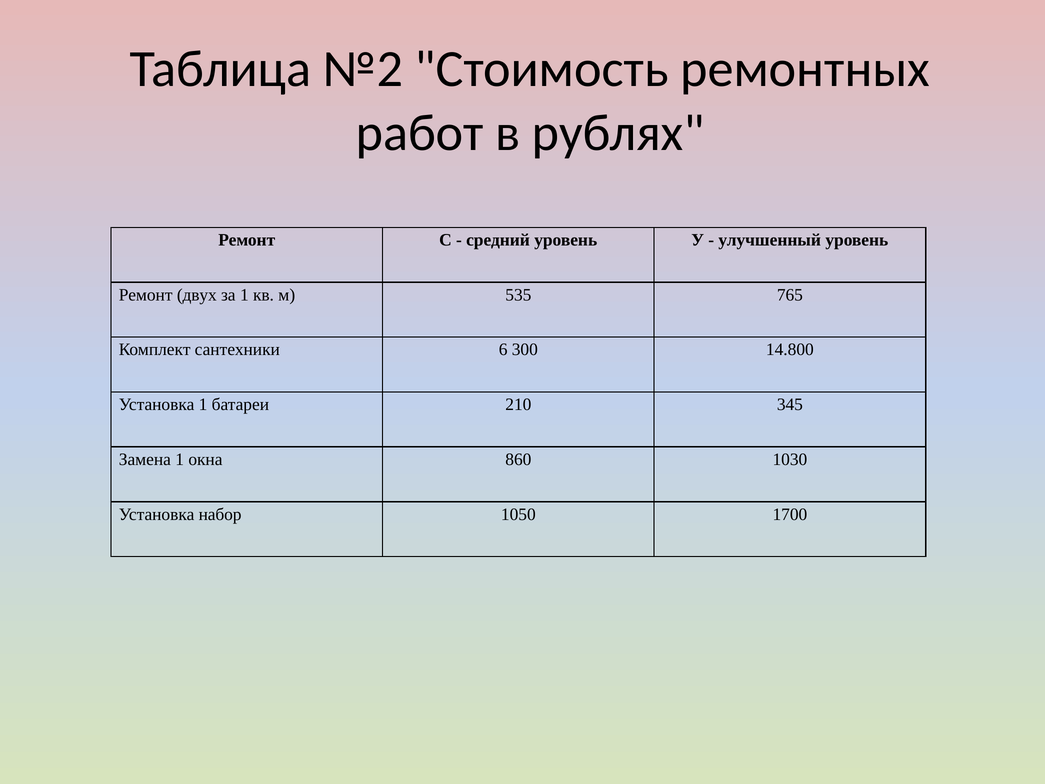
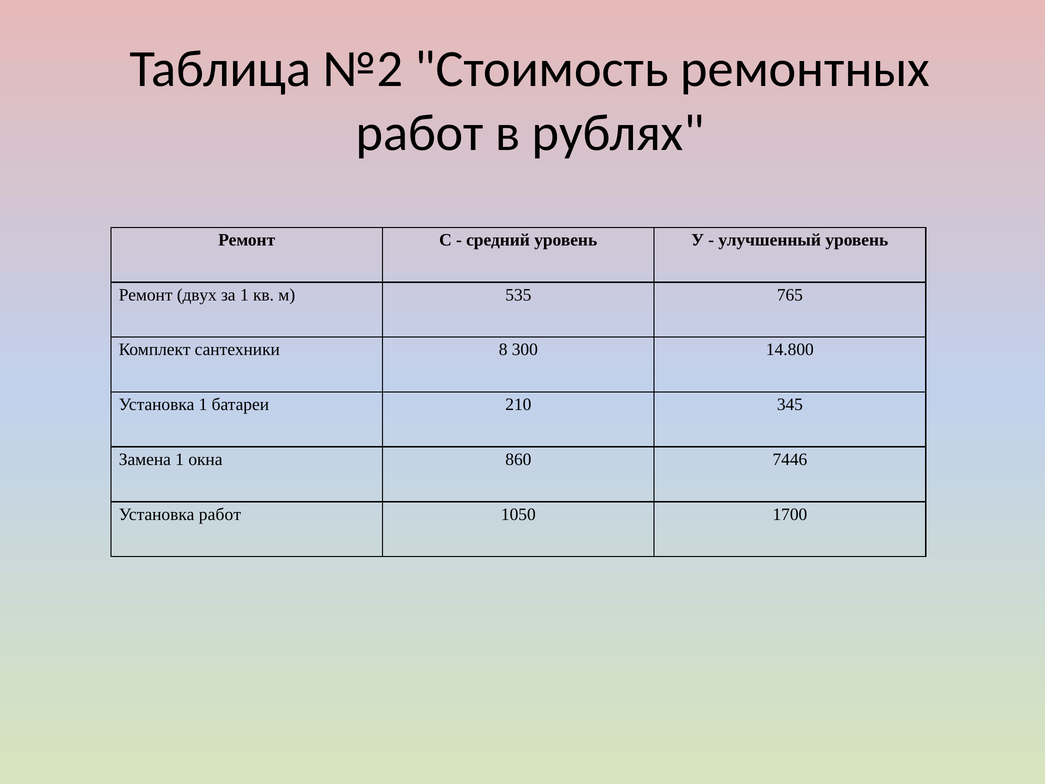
6: 6 -> 8
1030: 1030 -> 7446
Установка набор: набор -> работ
